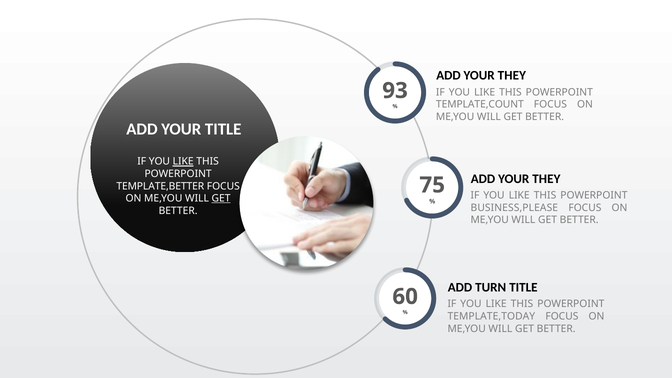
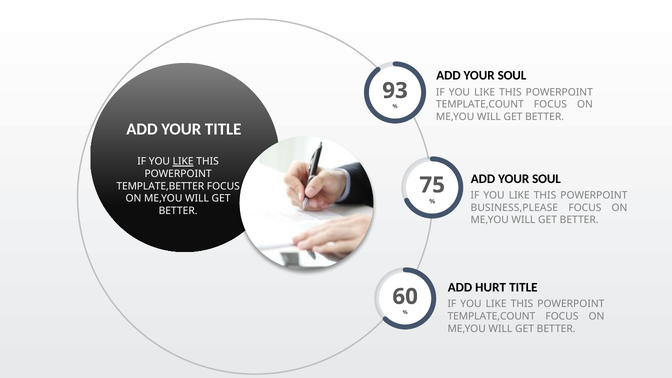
THEY at (512, 76): THEY -> SOUL
THEY at (546, 179): THEY -> SOUL
GET at (221, 199) underline: present -> none
TURN: TURN -> HURT
TEMPLATE,TODAY at (491, 316): TEMPLATE,TODAY -> TEMPLATE,COUNT
